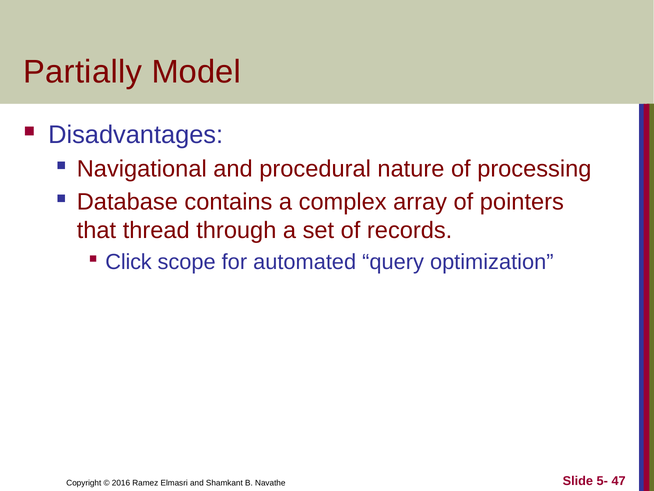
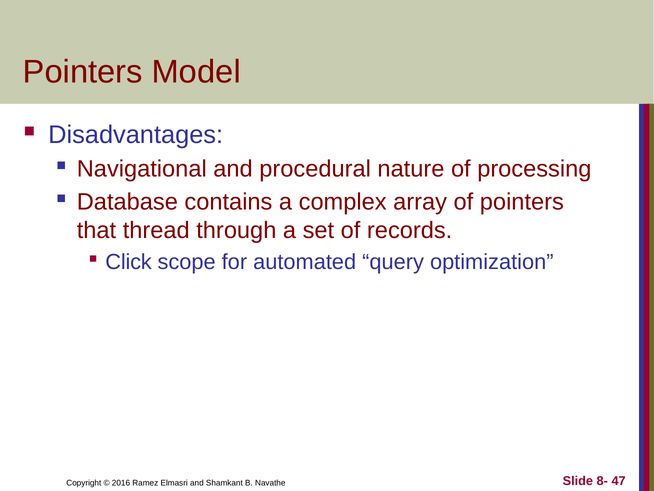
Partially at (83, 72): Partially -> Pointers
5-: 5- -> 8-
